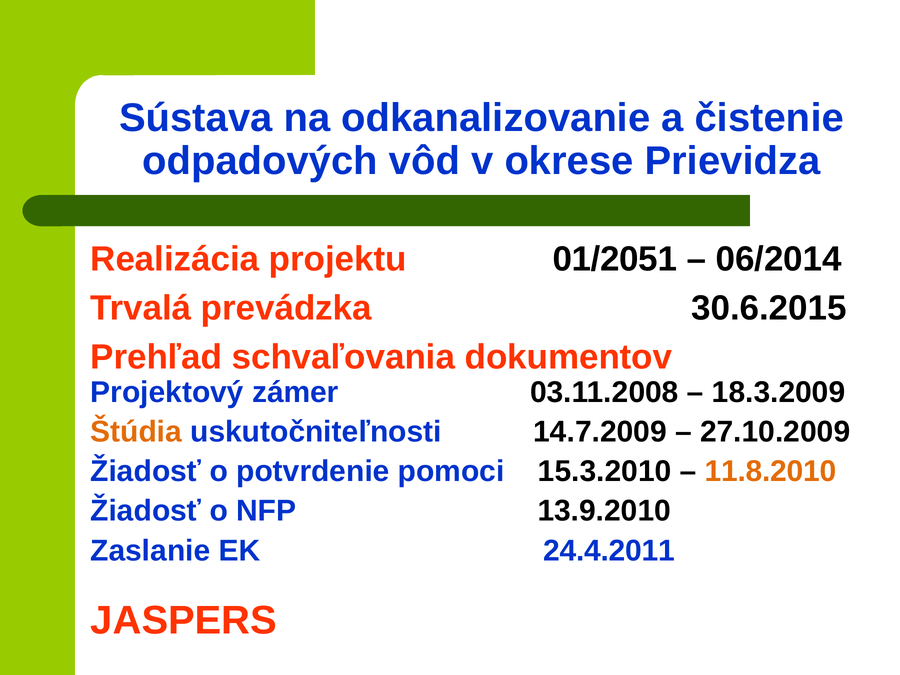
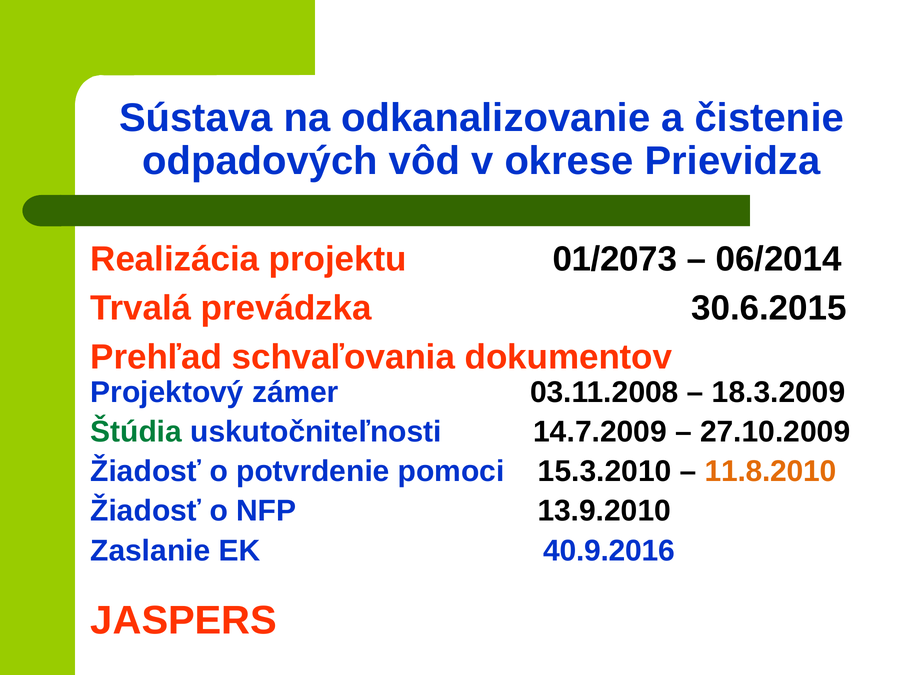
01/2051: 01/2051 -> 01/2073
Štúdia colour: orange -> green
24.4.2011: 24.4.2011 -> 40.9.2016
